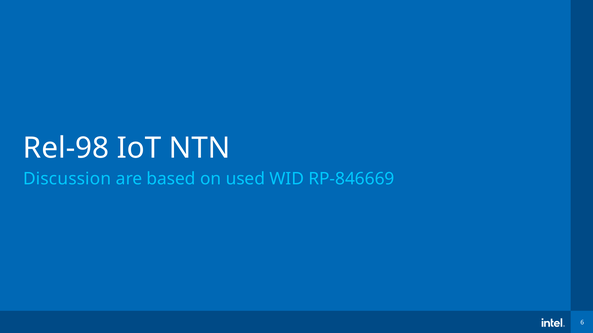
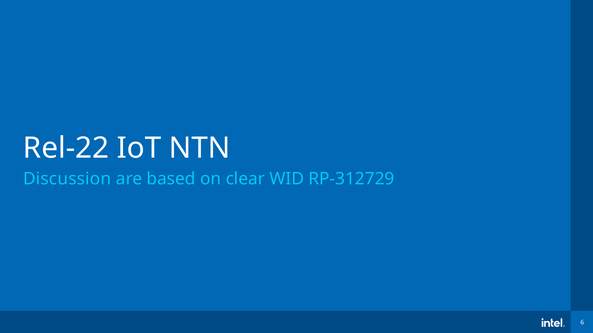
Rel-98: Rel-98 -> Rel-22
used: used -> clear
RP-846669: RP-846669 -> RP-312729
